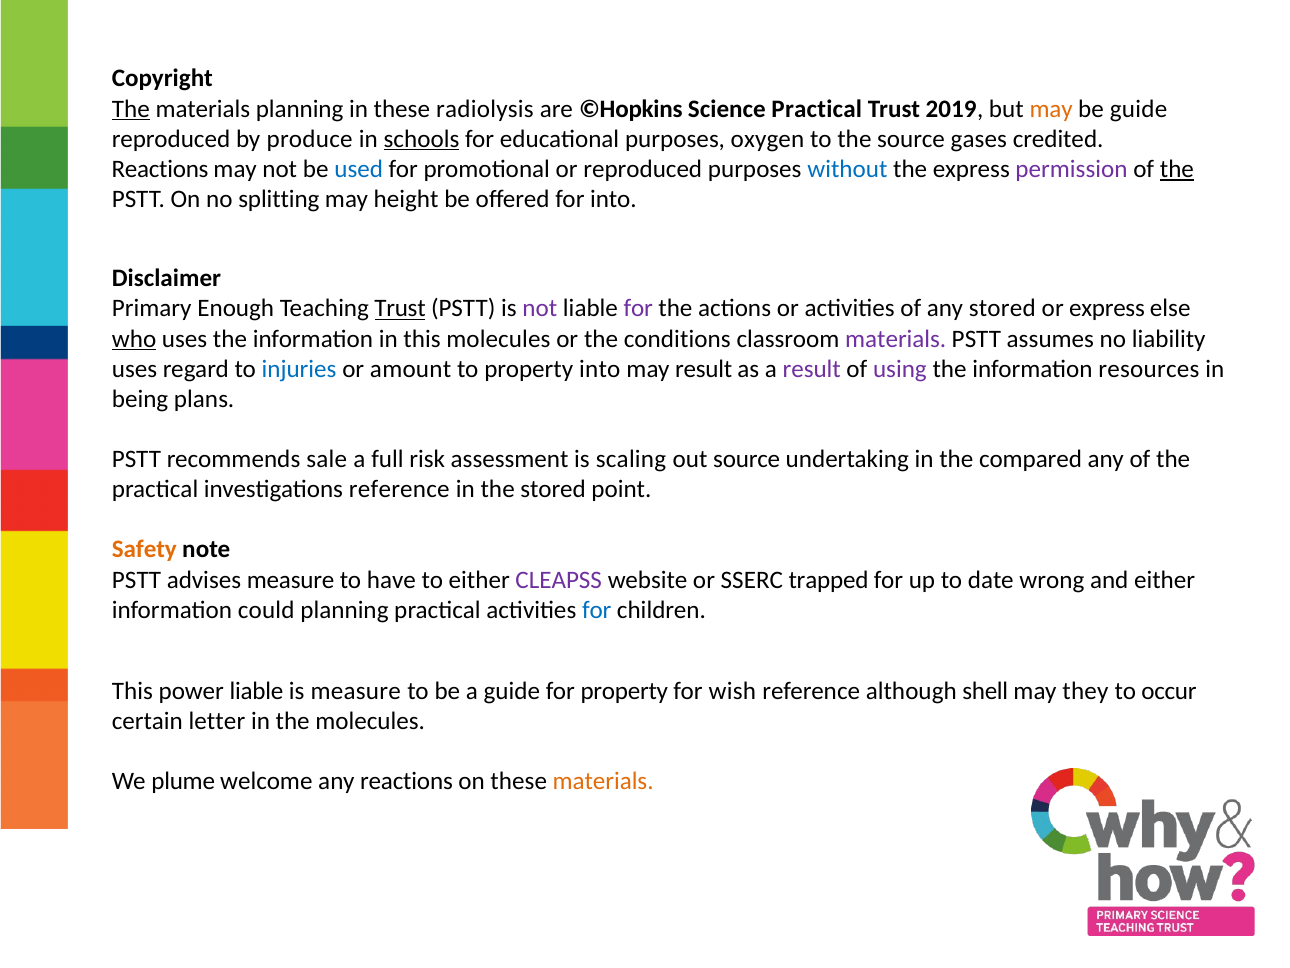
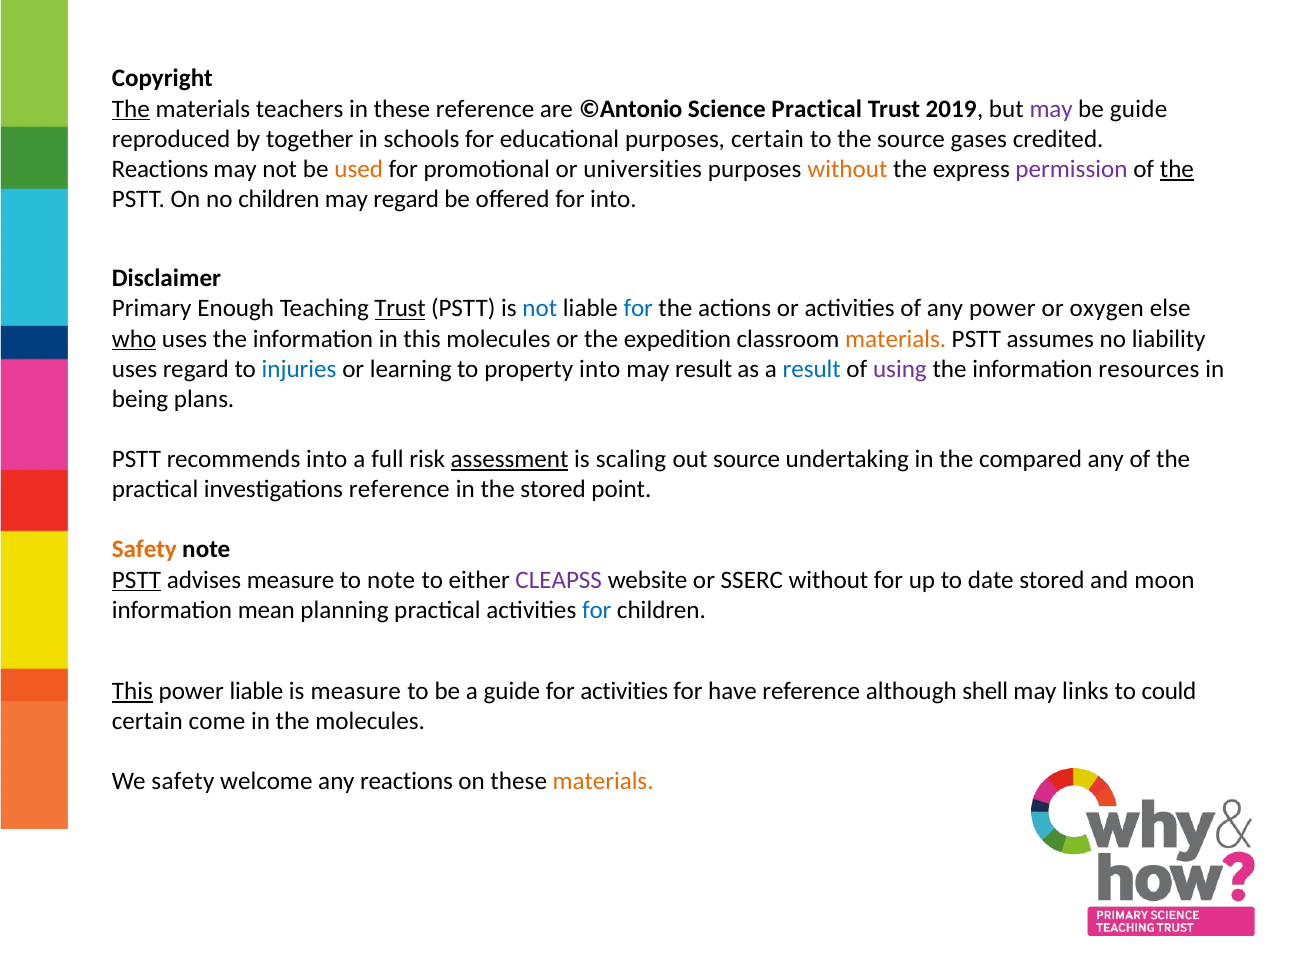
materials planning: planning -> teachers
these radiolysis: radiolysis -> reference
©Hopkins: ©Hopkins -> ©Antonio
may at (1051, 109) colour: orange -> purple
produce: produce -> together
schools underline: present -> none
purposes oxygen: oxygen -> certain
used colour: blue -> orange
or reproduced: reproduced -> universities
without at (847, 169) colour: blue -> orange
no splitting: splitting -> children
may height: height -> regard
not at (540, 308) colour: purple -> blue
for at (638, 308) colour: purple -> blue
any stored: stored -> power
or express: express -> oxygen
conditions: conditions -> expedition
materials at (896, 339) colour: purple -> orange
amount: amount -> learning
result at (812, 369) colour: purple -> blue
recommends sale: sale -> into
assessment underline: none -> present
PSTT at (136, 579) underline: none -> present
to have: have -> note
SSERC trapped: trapped -> without
date wrong: wrong -> stored
and either: either -> moon
could: could -> mean
This at (132, 691) underline: none -> present
for property: property -> activities
wish: wish -> have
they: they -> links
occur: occur -> could
letter: letter -> come
We plume: plume -> safety
